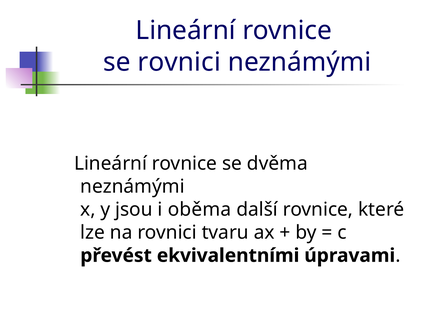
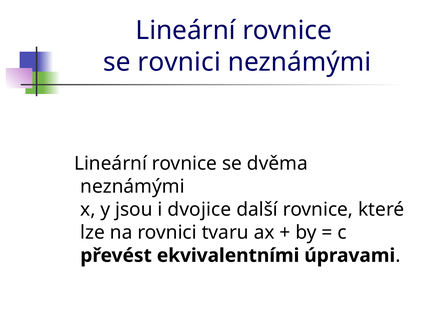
oběma: oběma -> dvojice
